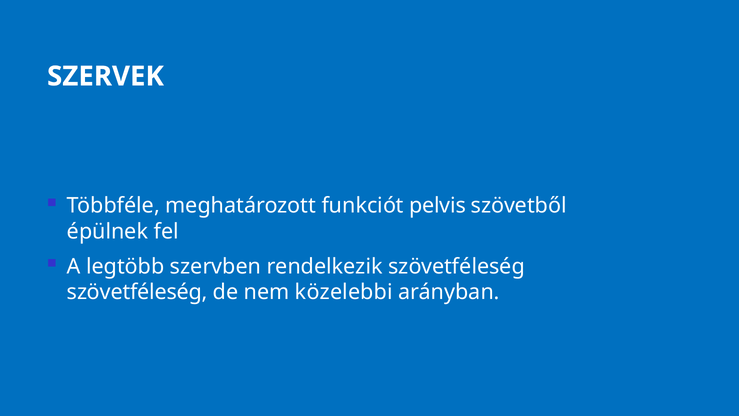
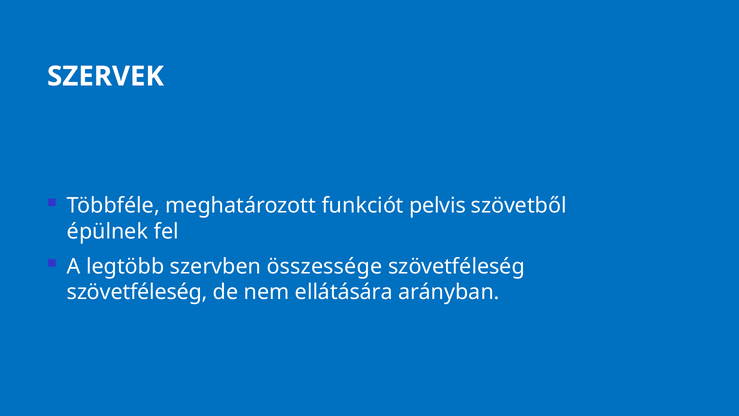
rendelkezik: rendelkezik -> összessége
közelebbi: közelebbi -> ellátására
